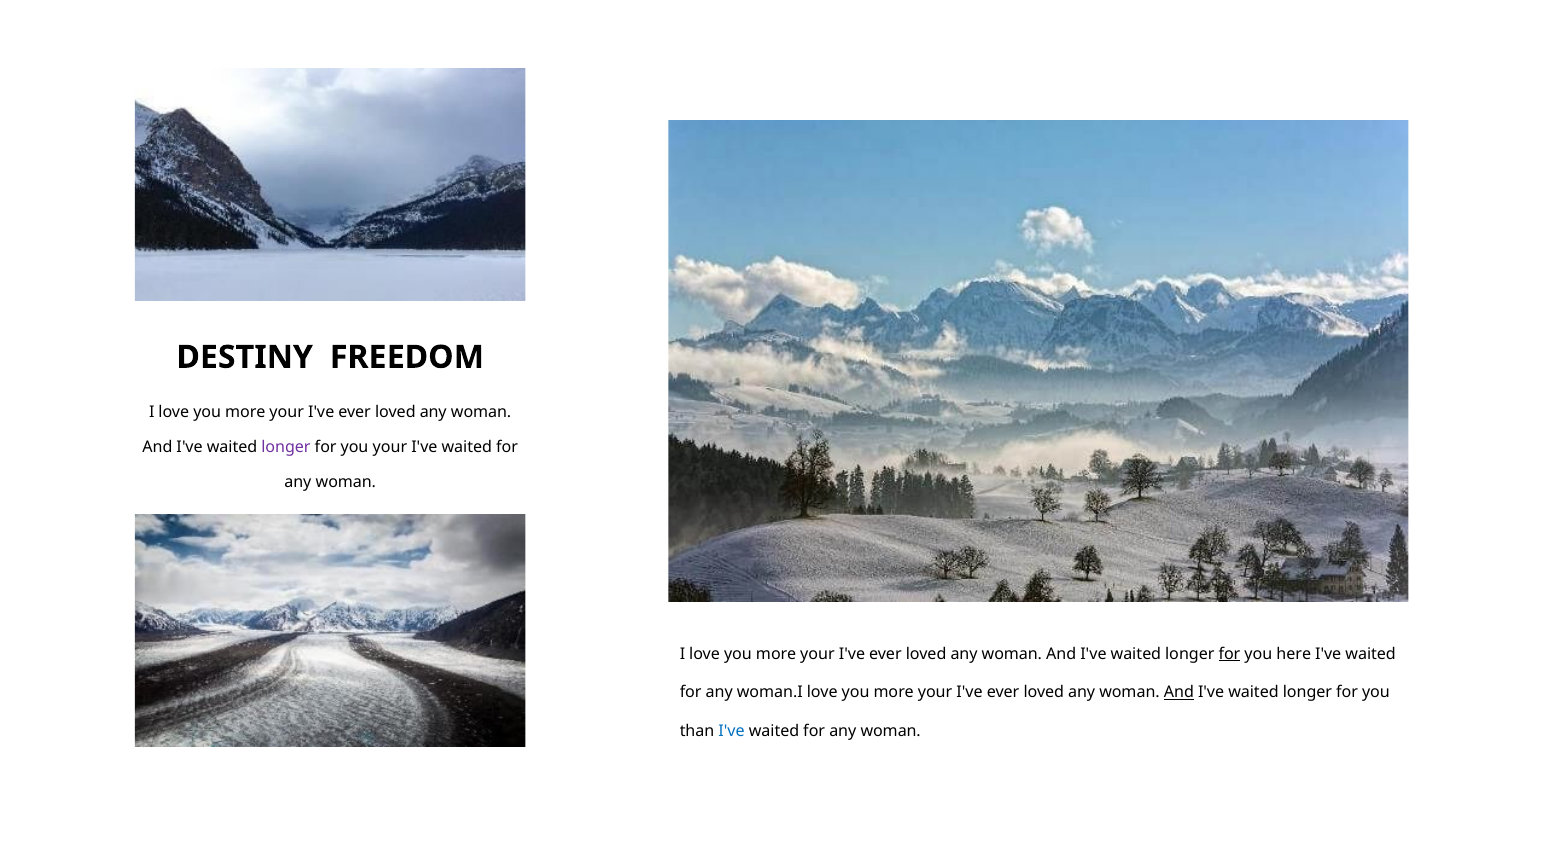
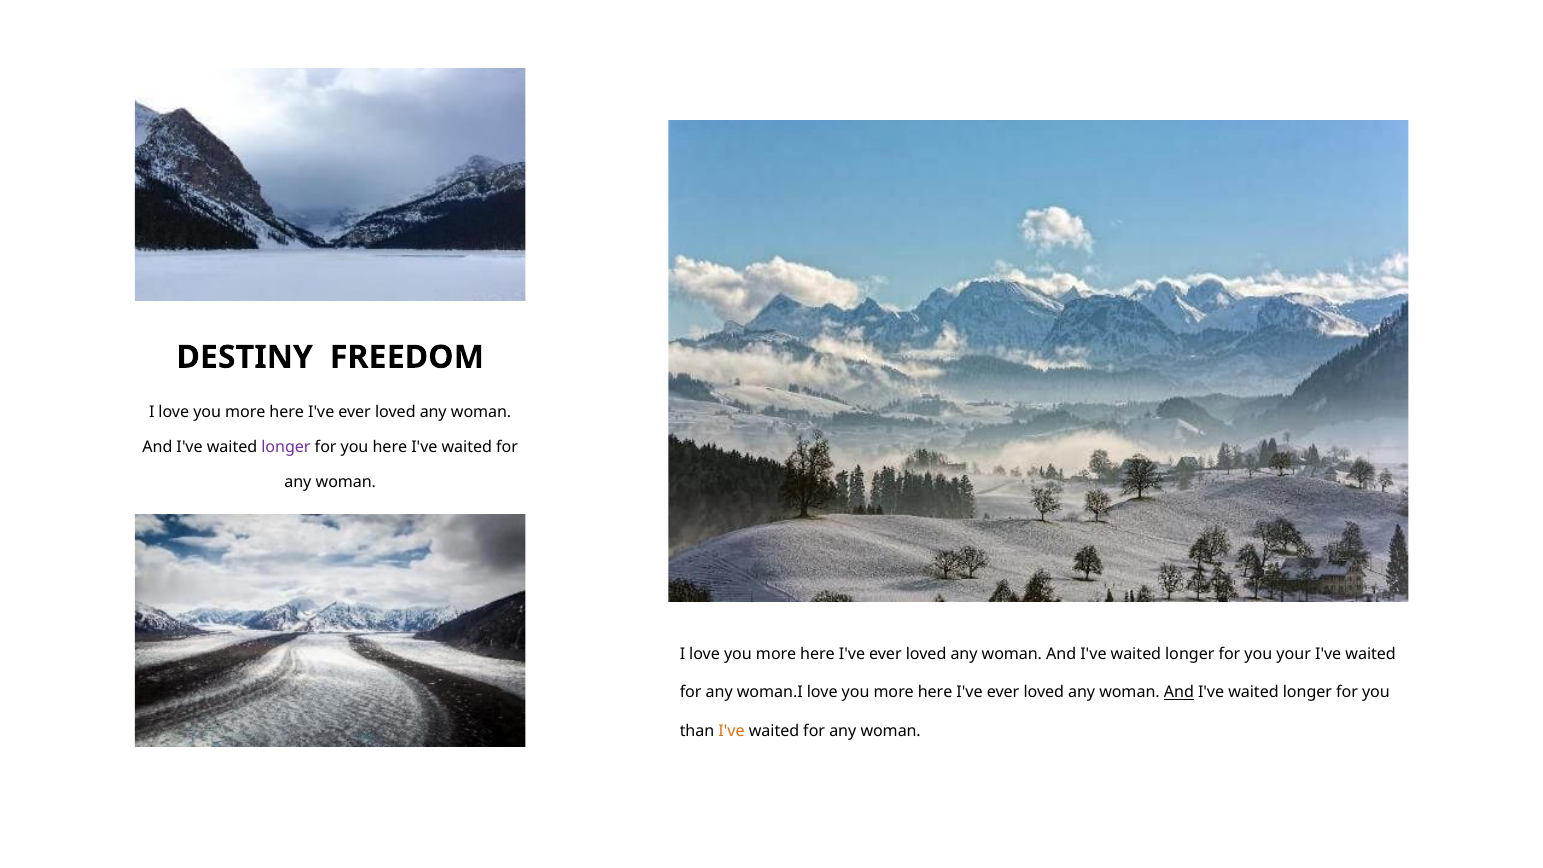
your at (287, 412): your -> here
you your: your -> here
your at (817, 654): your -> here
for at (1229, 654) underline: present -> none
here: here -> your
your at (935, 693): your -> here
I've at (732, 731) colour: blue -> orange
